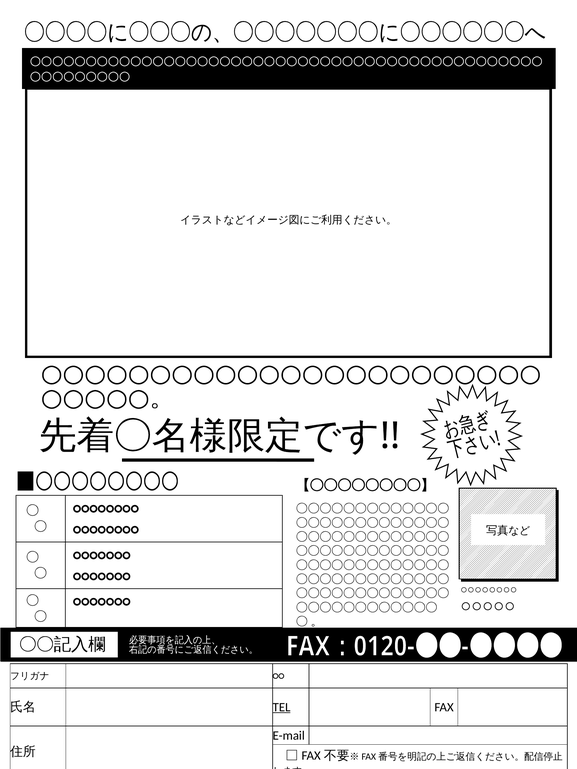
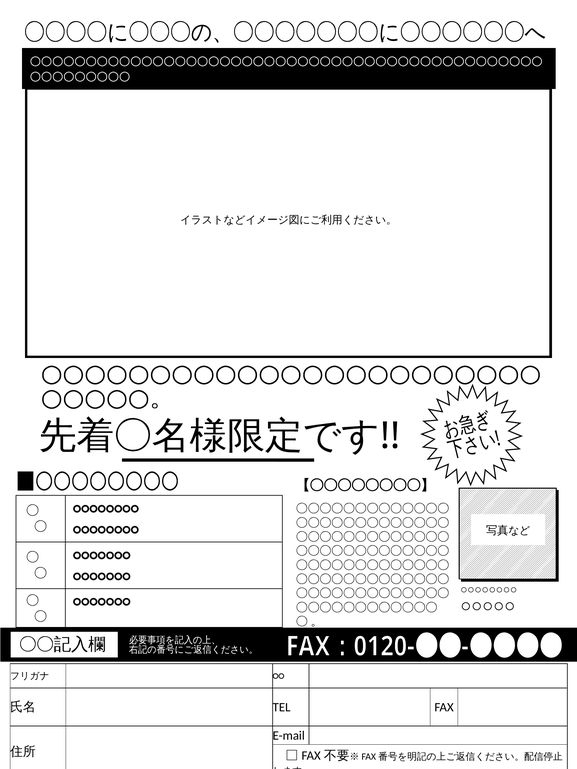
TEL underline: present -> none
